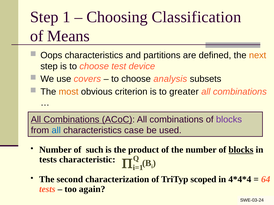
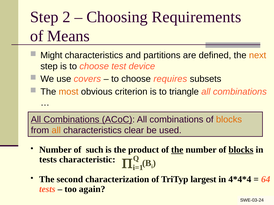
1: 1 -> 2
Classification: Classification -> Requirements
Oops: Oops -> Might
analysis: analysis -> requires
greater: greater -> triangle
blocks at (229, 120) colour: purple -> orange
all at (56, 131) colour: blue -> orange
case: case -> clear
the at (177, 150) underline: none -> present
scoped: scoped -> largest
